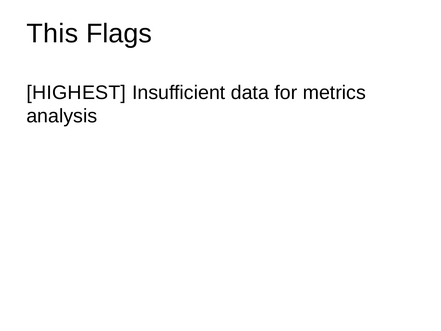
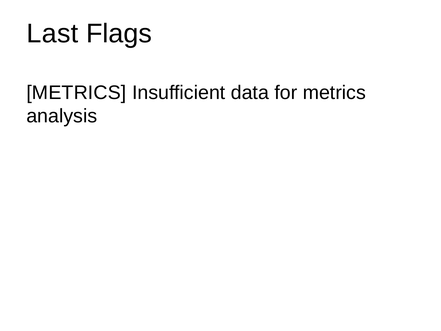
This: This -> Last
HIGHEST at (76, 92): HIGHEST -> METRICS
